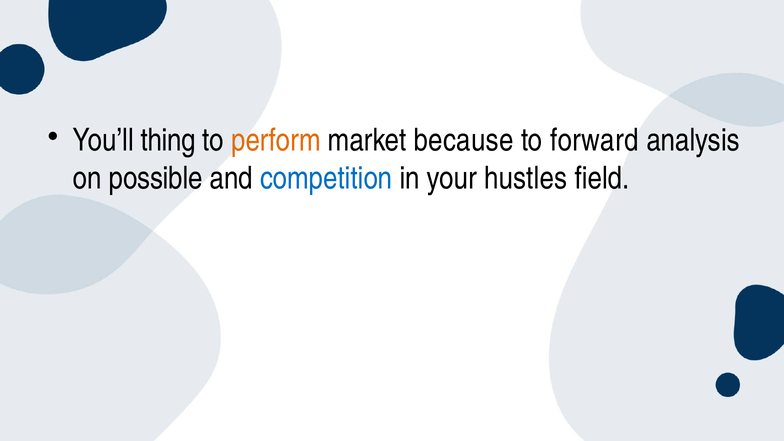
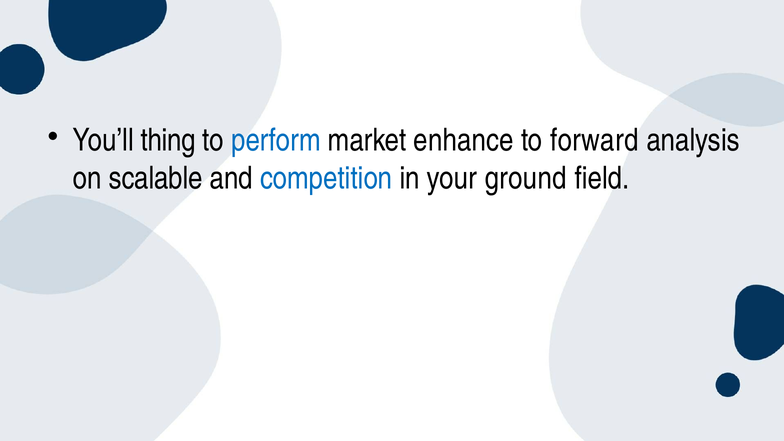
perform colour: orange -> blue
because: because -> enhance
possible: possible -> scalable
hustles: hustles -> ground
